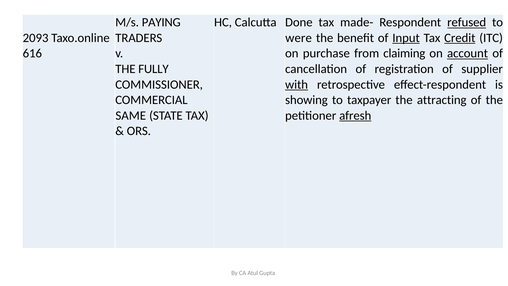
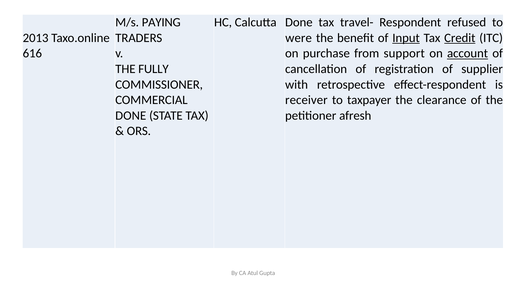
made-: made- -> travel-
refused underline: present -> none
2093: 2093 -> 2013
claiming: claiming -> support
with underline: present -> none
showing: showing -> receiver
attracting: attracting -> clearance
SAME at (131, 115): SAME -> DONE
afresh underline: present -> none
